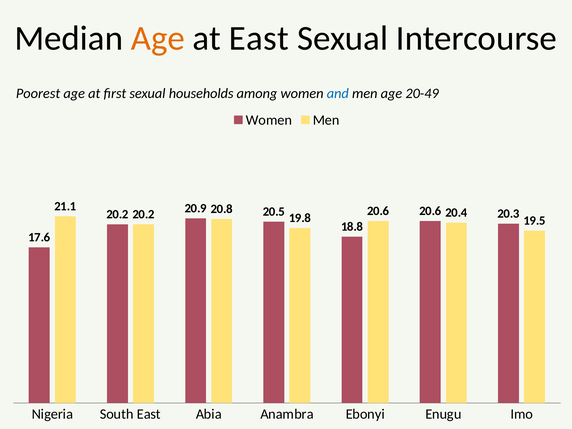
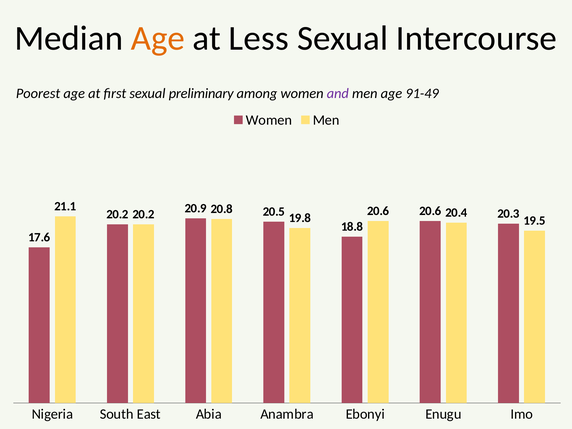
at East: East -> Less
households: households -> preliminary
and colour: blue -> purple
20-49: 20-49 -> 91-49
